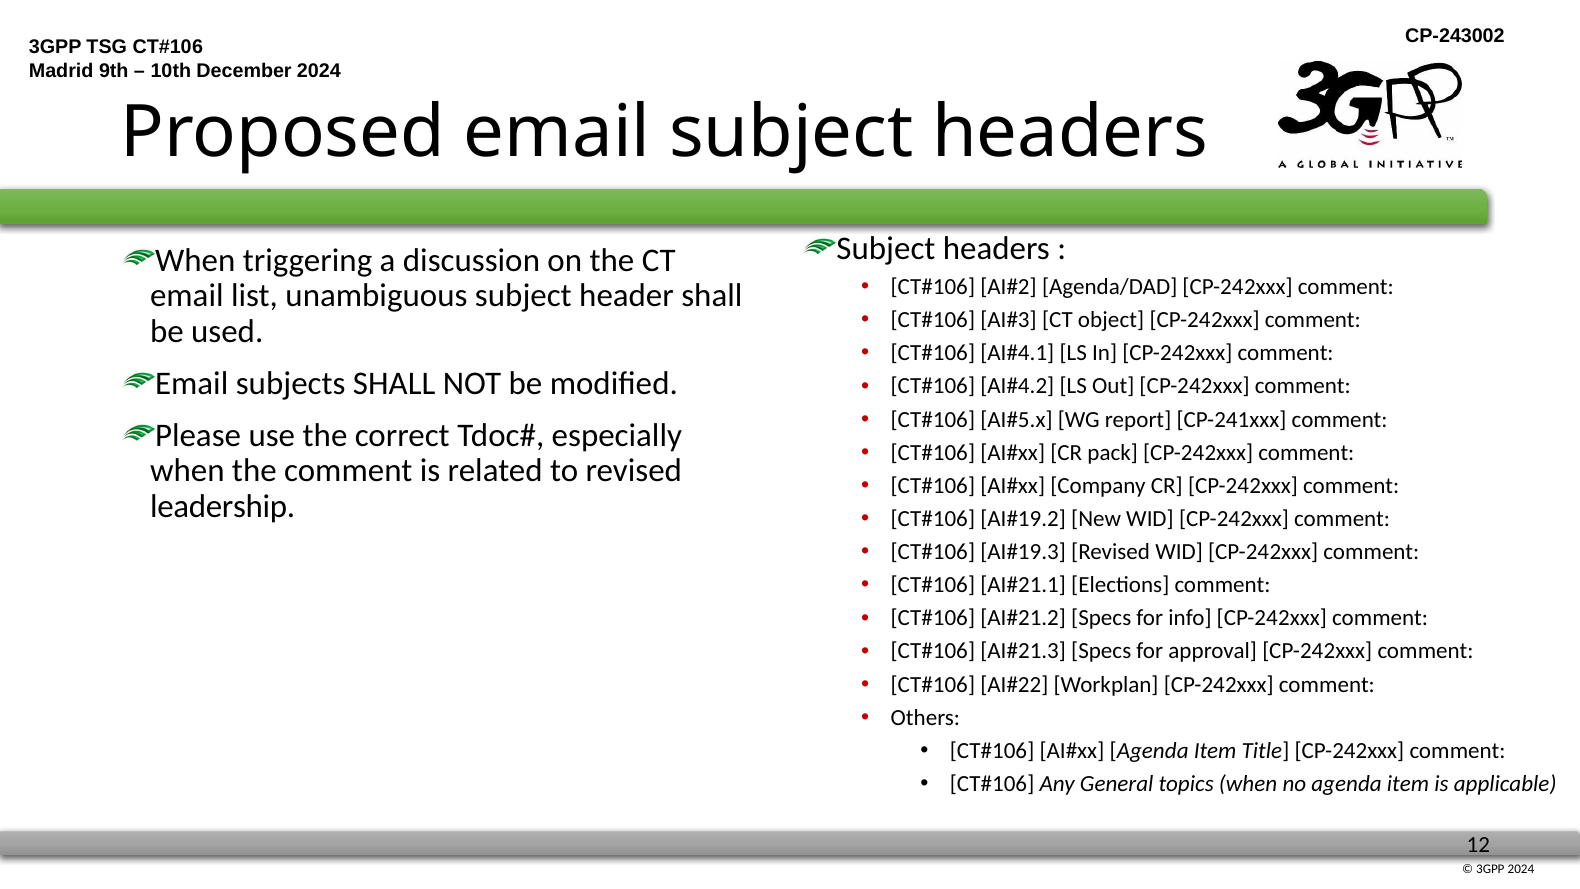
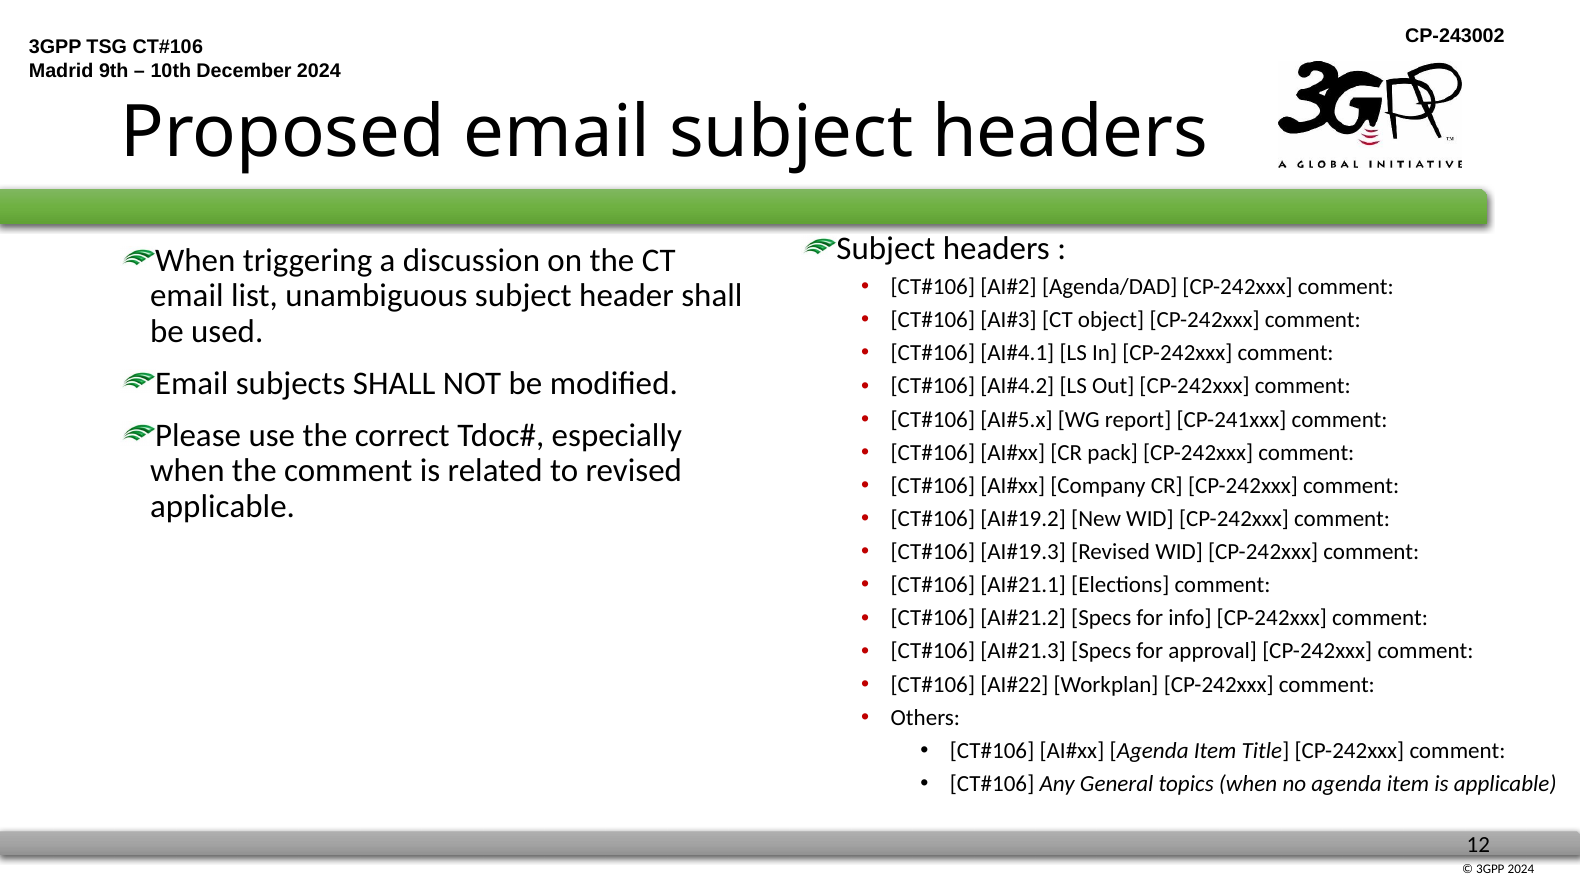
leadership at (223, 506): leadership -> applicable
